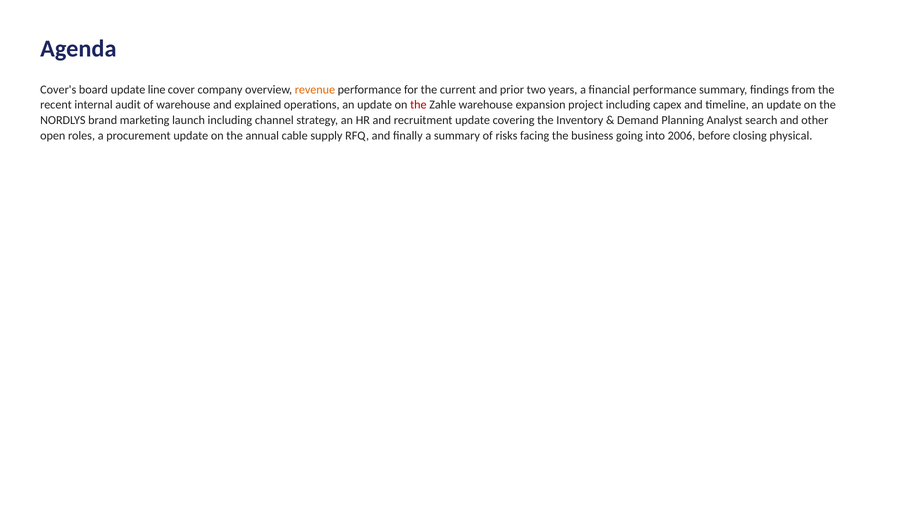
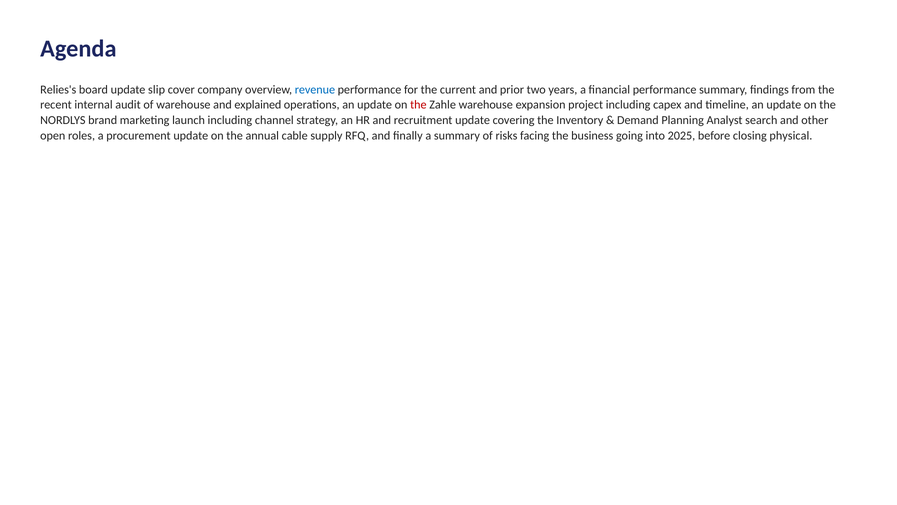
Cover's: Cover's -> Relies's
line: line -> slip
revenue colour: orange -> blue
2006: 2006 -> 2025
